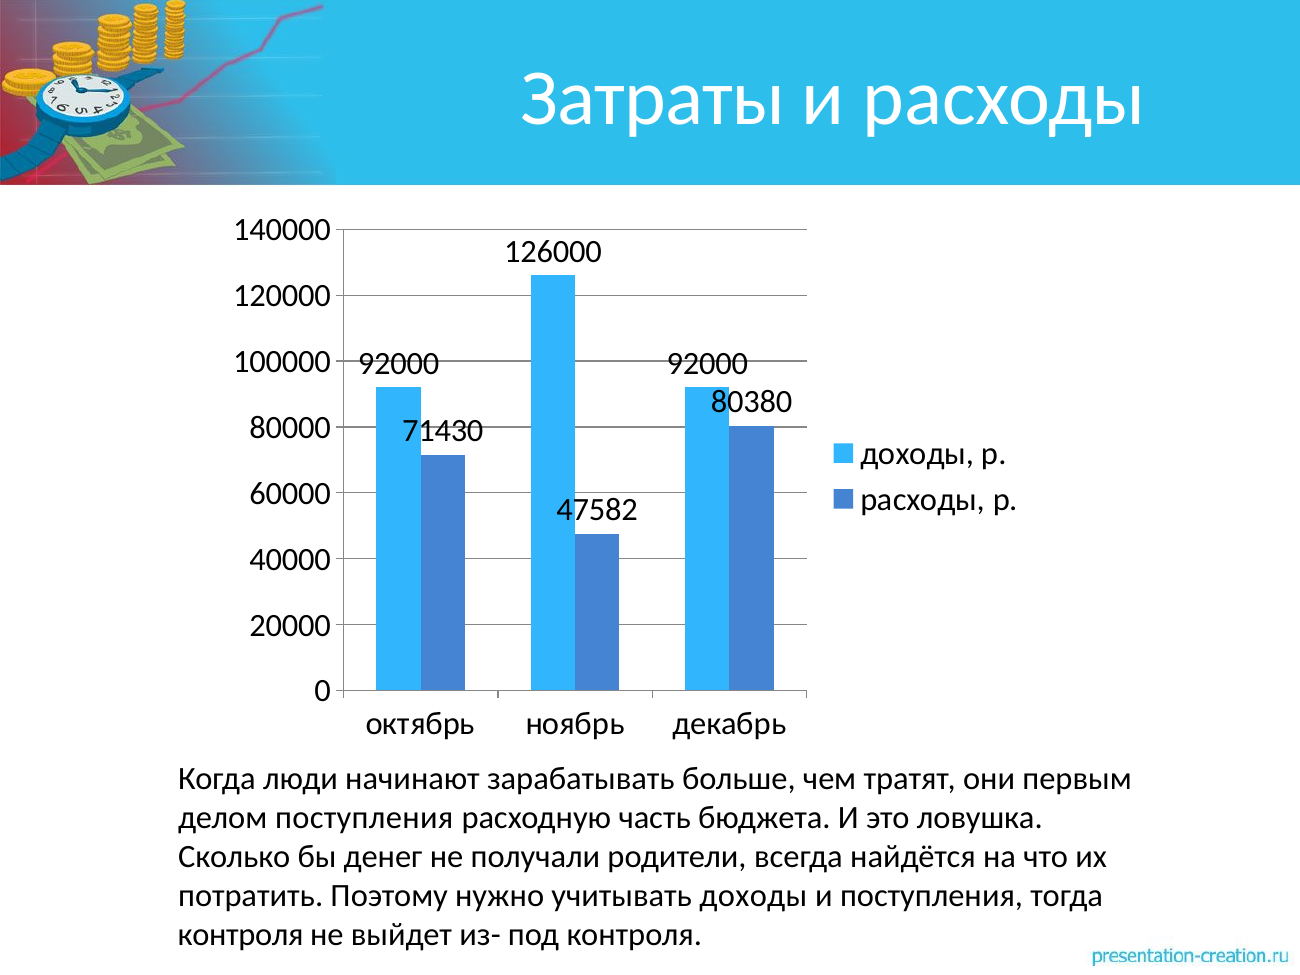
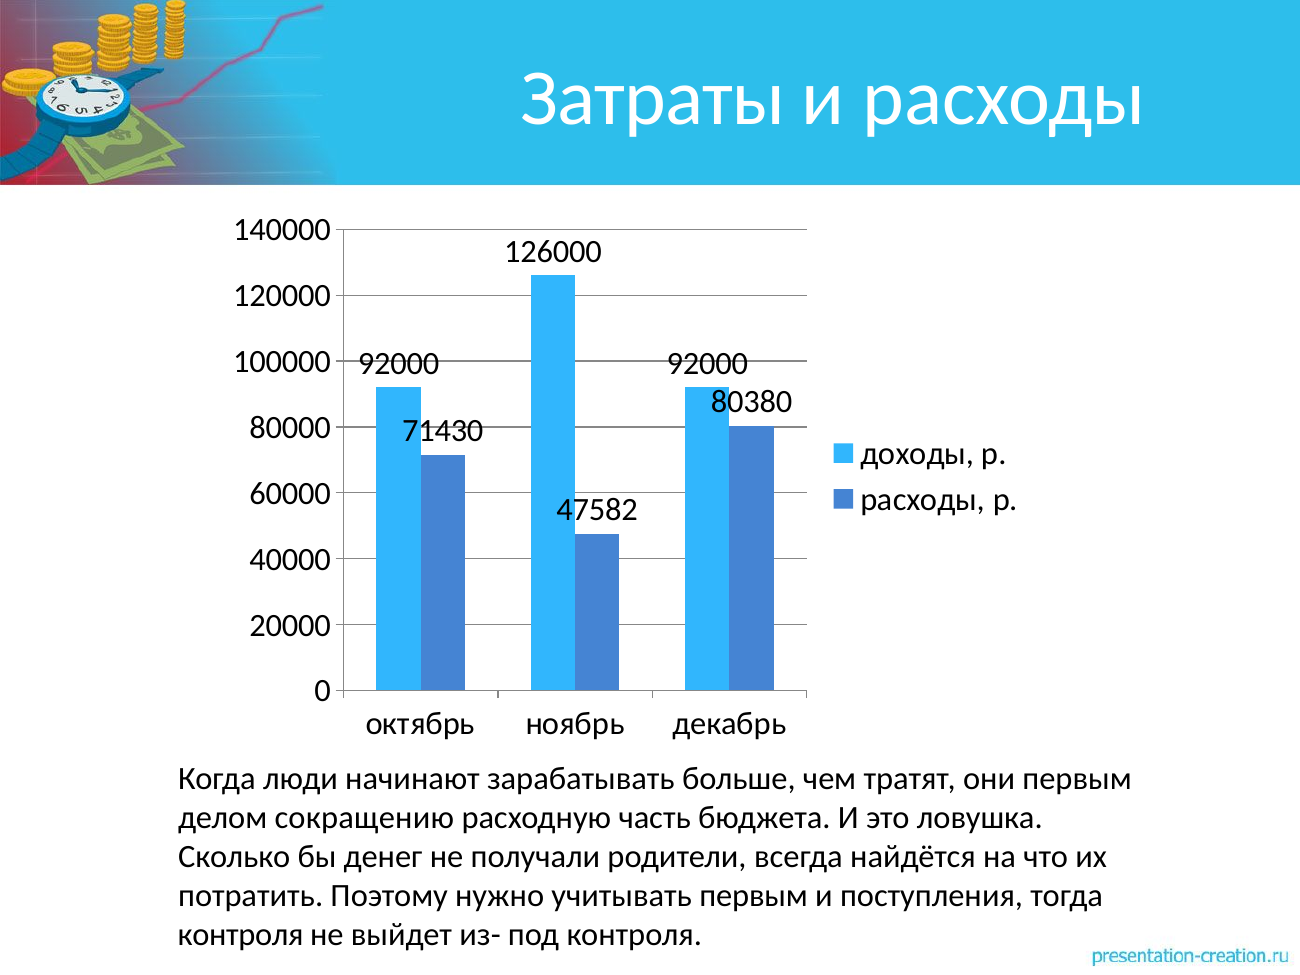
делом поступления: поступления -> сокращению
учитывать доходы: доходы -> первым
